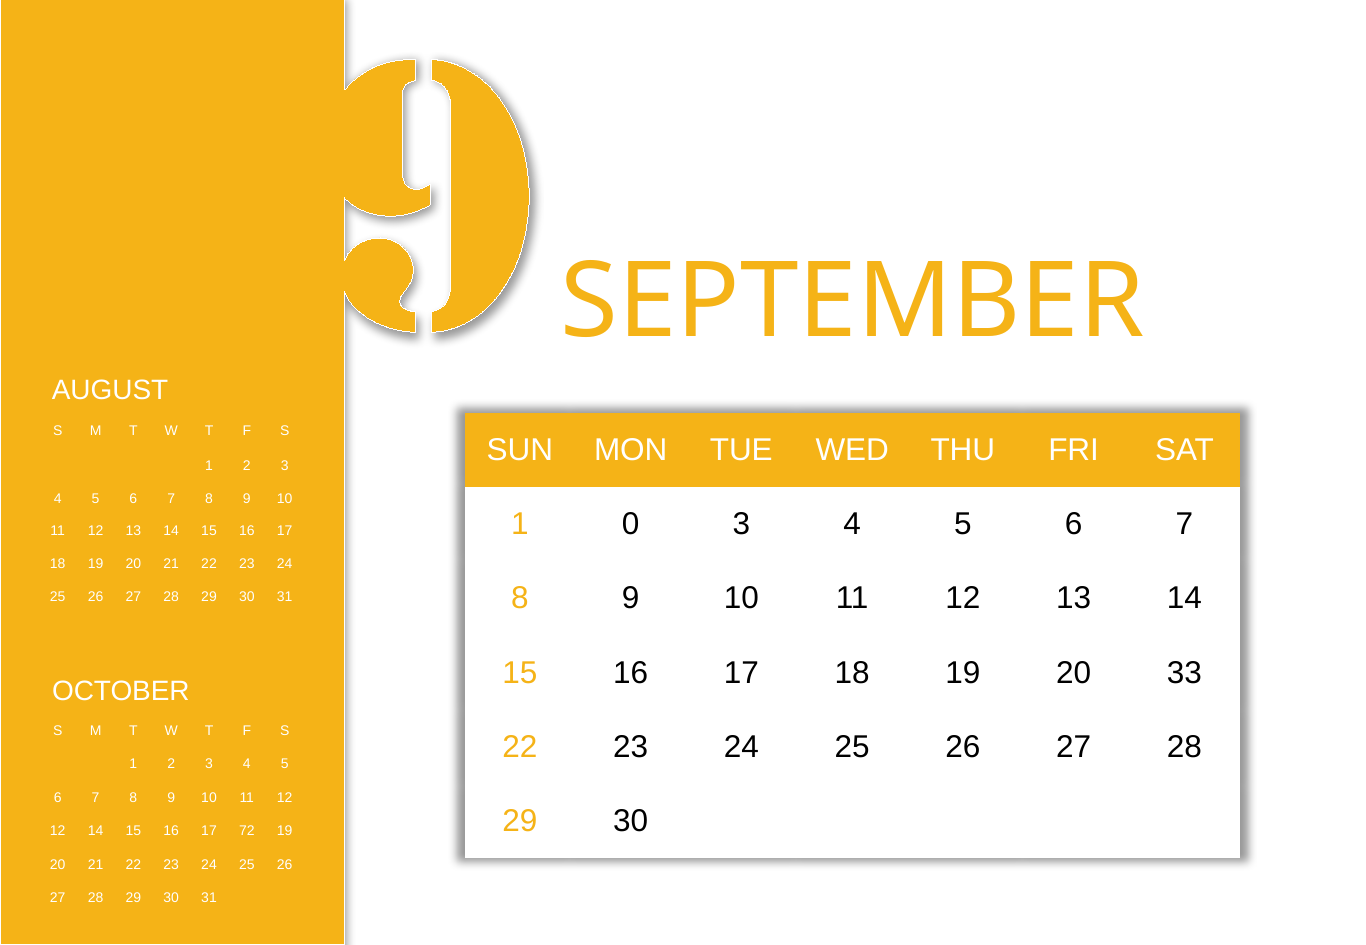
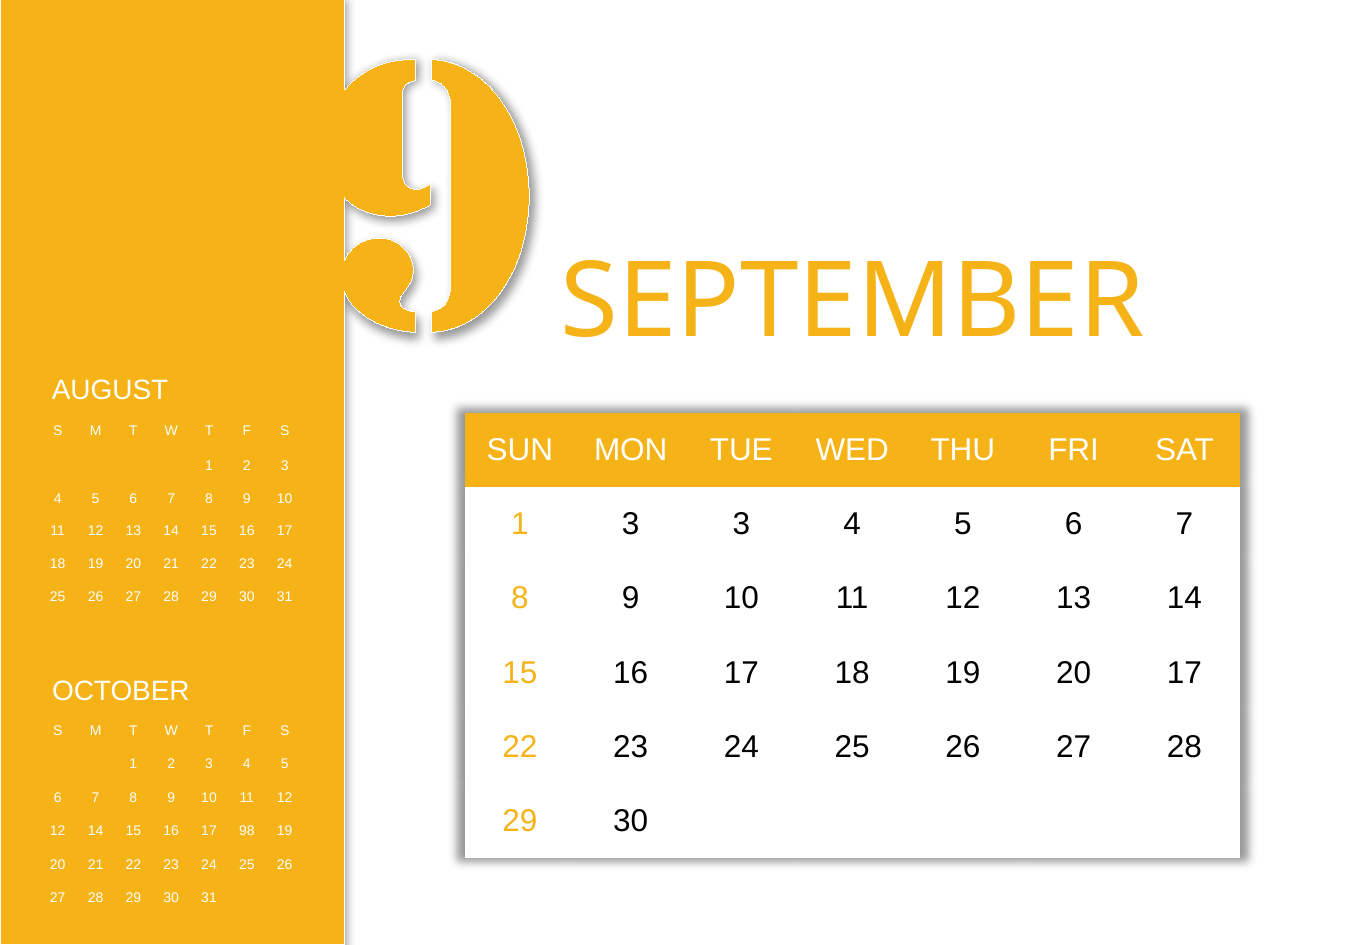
1 0: 0 -> 3
20 33: 33 -> 17
72: 72 -> 98
